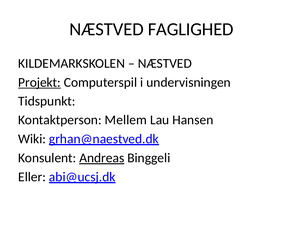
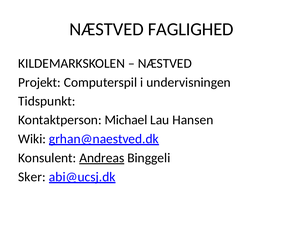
Projekt underline: present -> none
Mellem: Mellem -> Michael
Eller: Eller -> Sker
